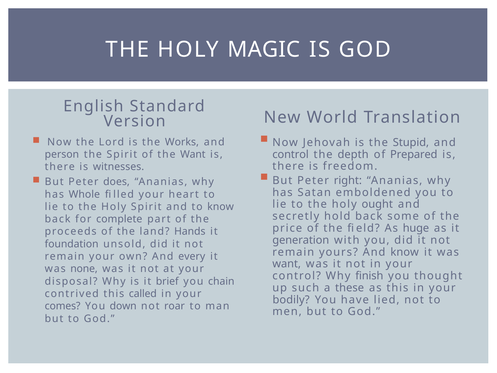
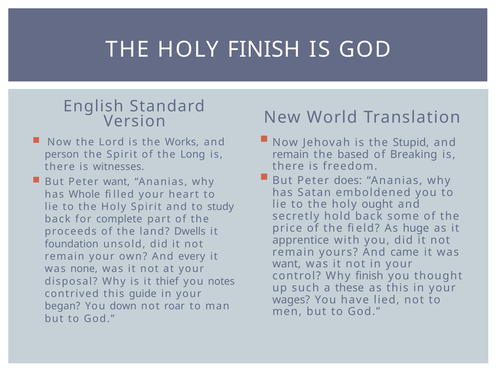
HOLY MAGIC: MAGIC -> FINISH
control at (291, 154): control -> remain
depth: depth -> based
Prepared: Prepared -> Breaking
the Want: Want -> Long
right: right -> does
Peter does: does -> want
to know: know -> study
Hands: Hands -> Dwells
generation: generation -> apprentice
And know: know -> came
brief: brief -> thief
chain: chain -> notes
called: called -> guide
bodily: bodily -> wages
comes: comes -> began
